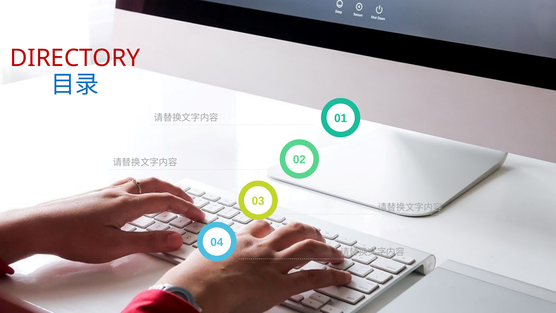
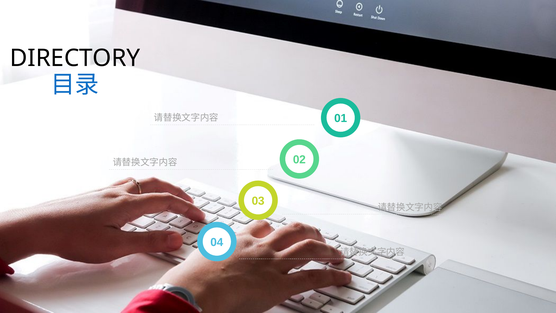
DIRECTORY colour: red -> black
